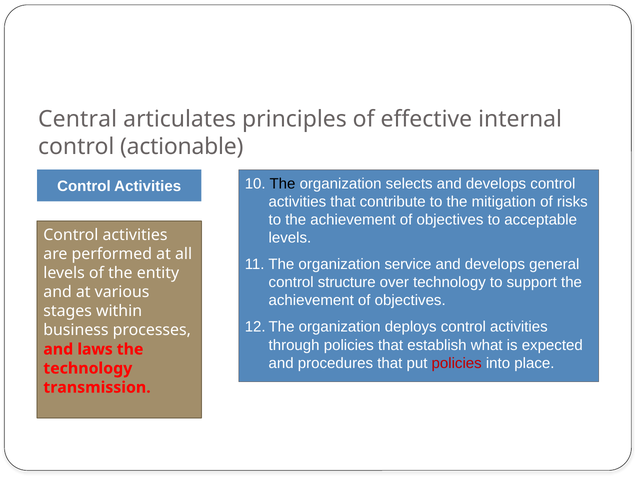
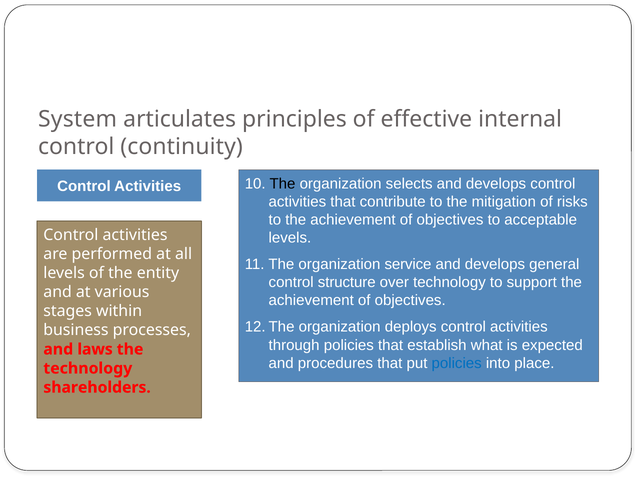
Central: Central -> System
actionable: actionable -> continuity
policies at (457, 363) colour: red -> blue
transmission: transmission -> shareholders
